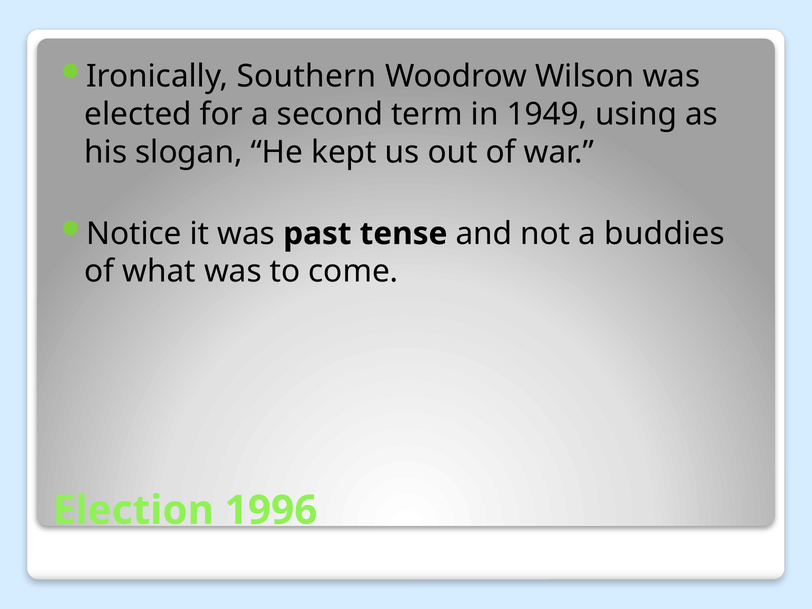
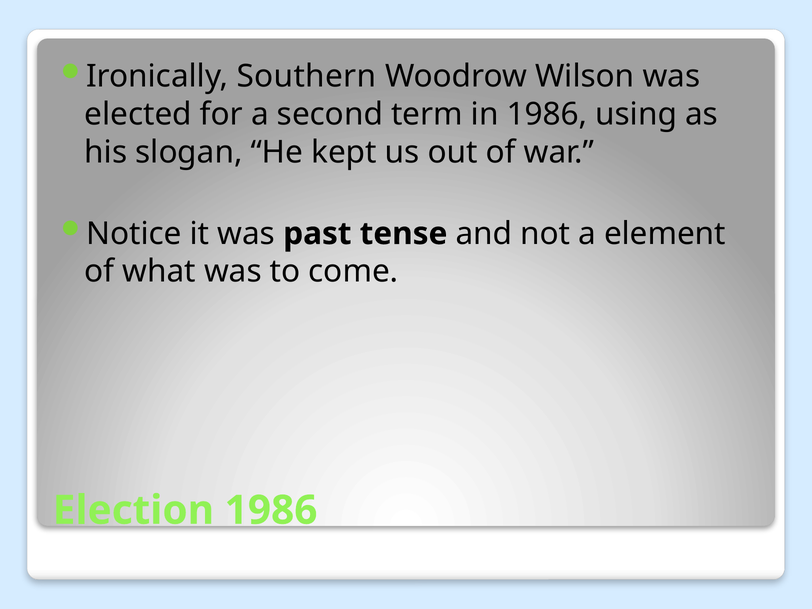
in 1949: 1949 -> 1986
buddies: buddies -> element
Election 1996: 1996 -> 1986
